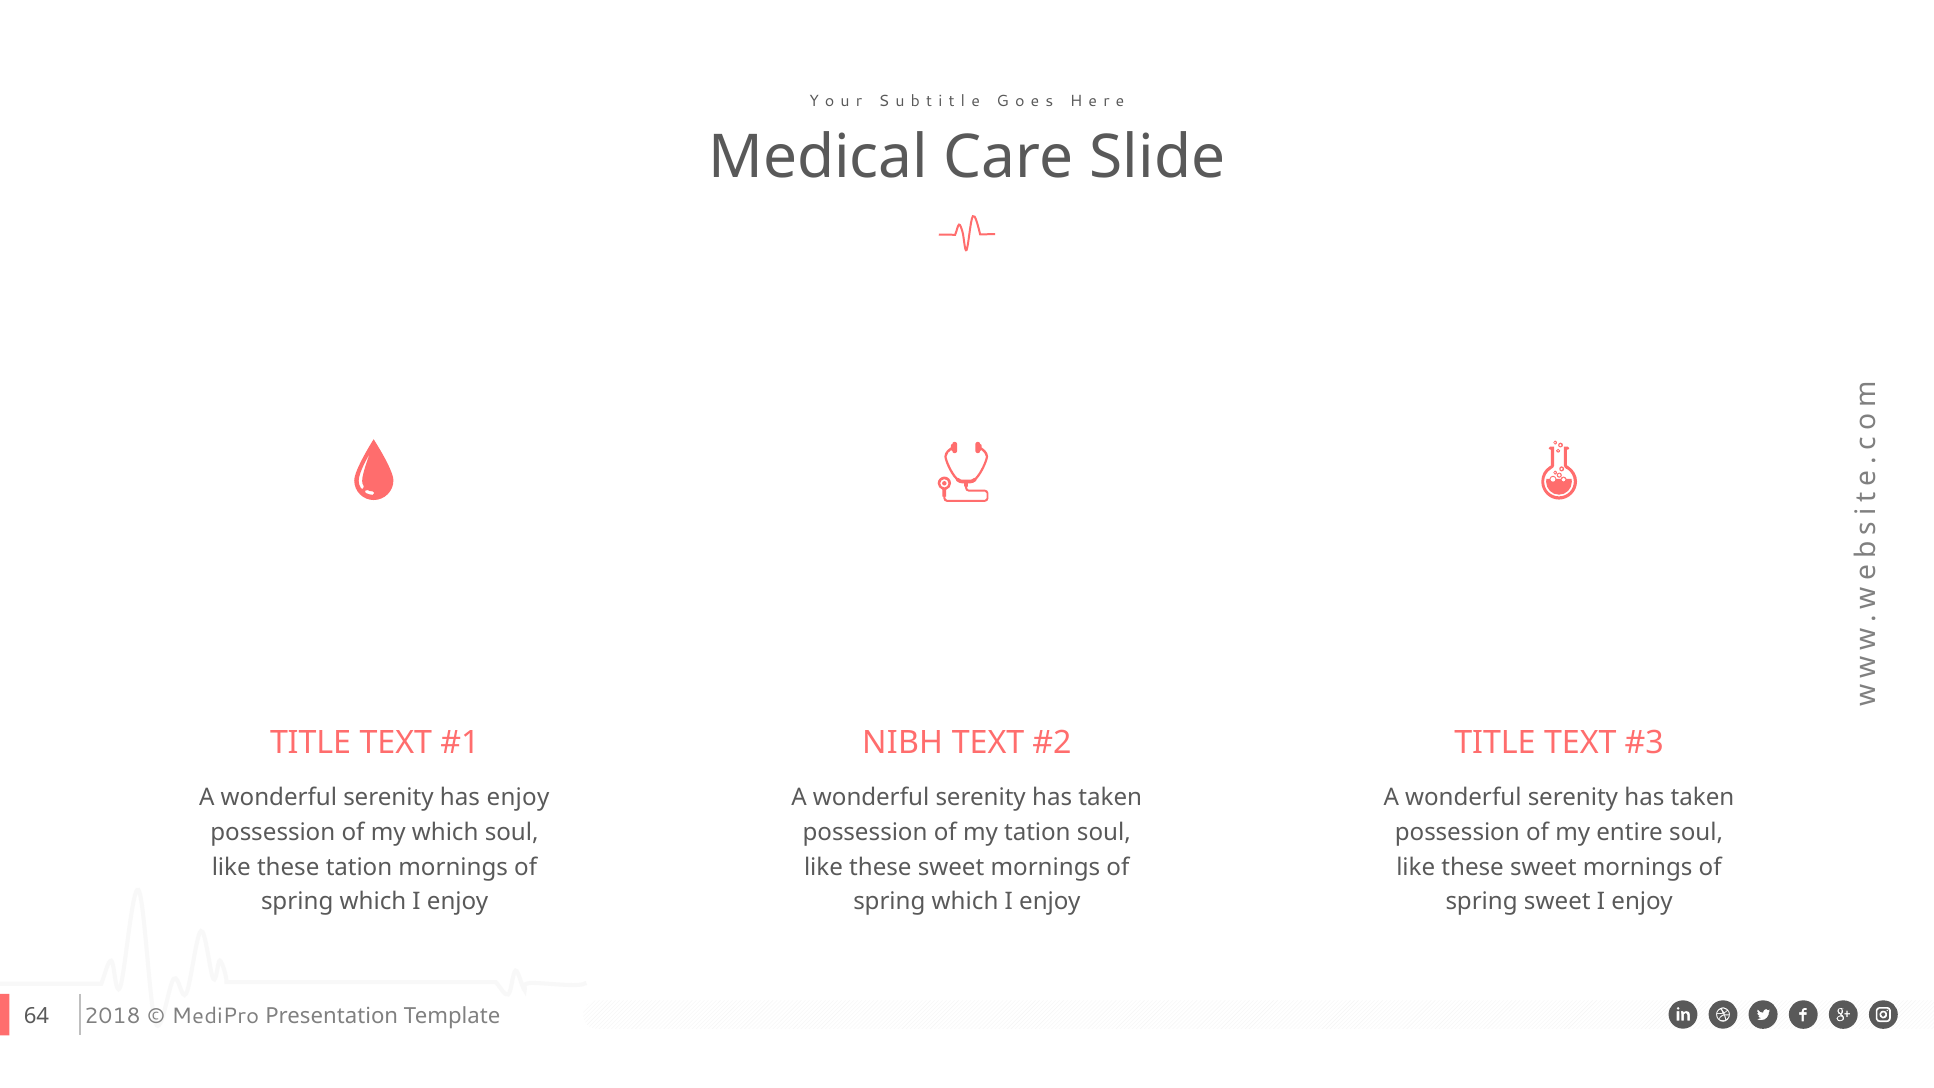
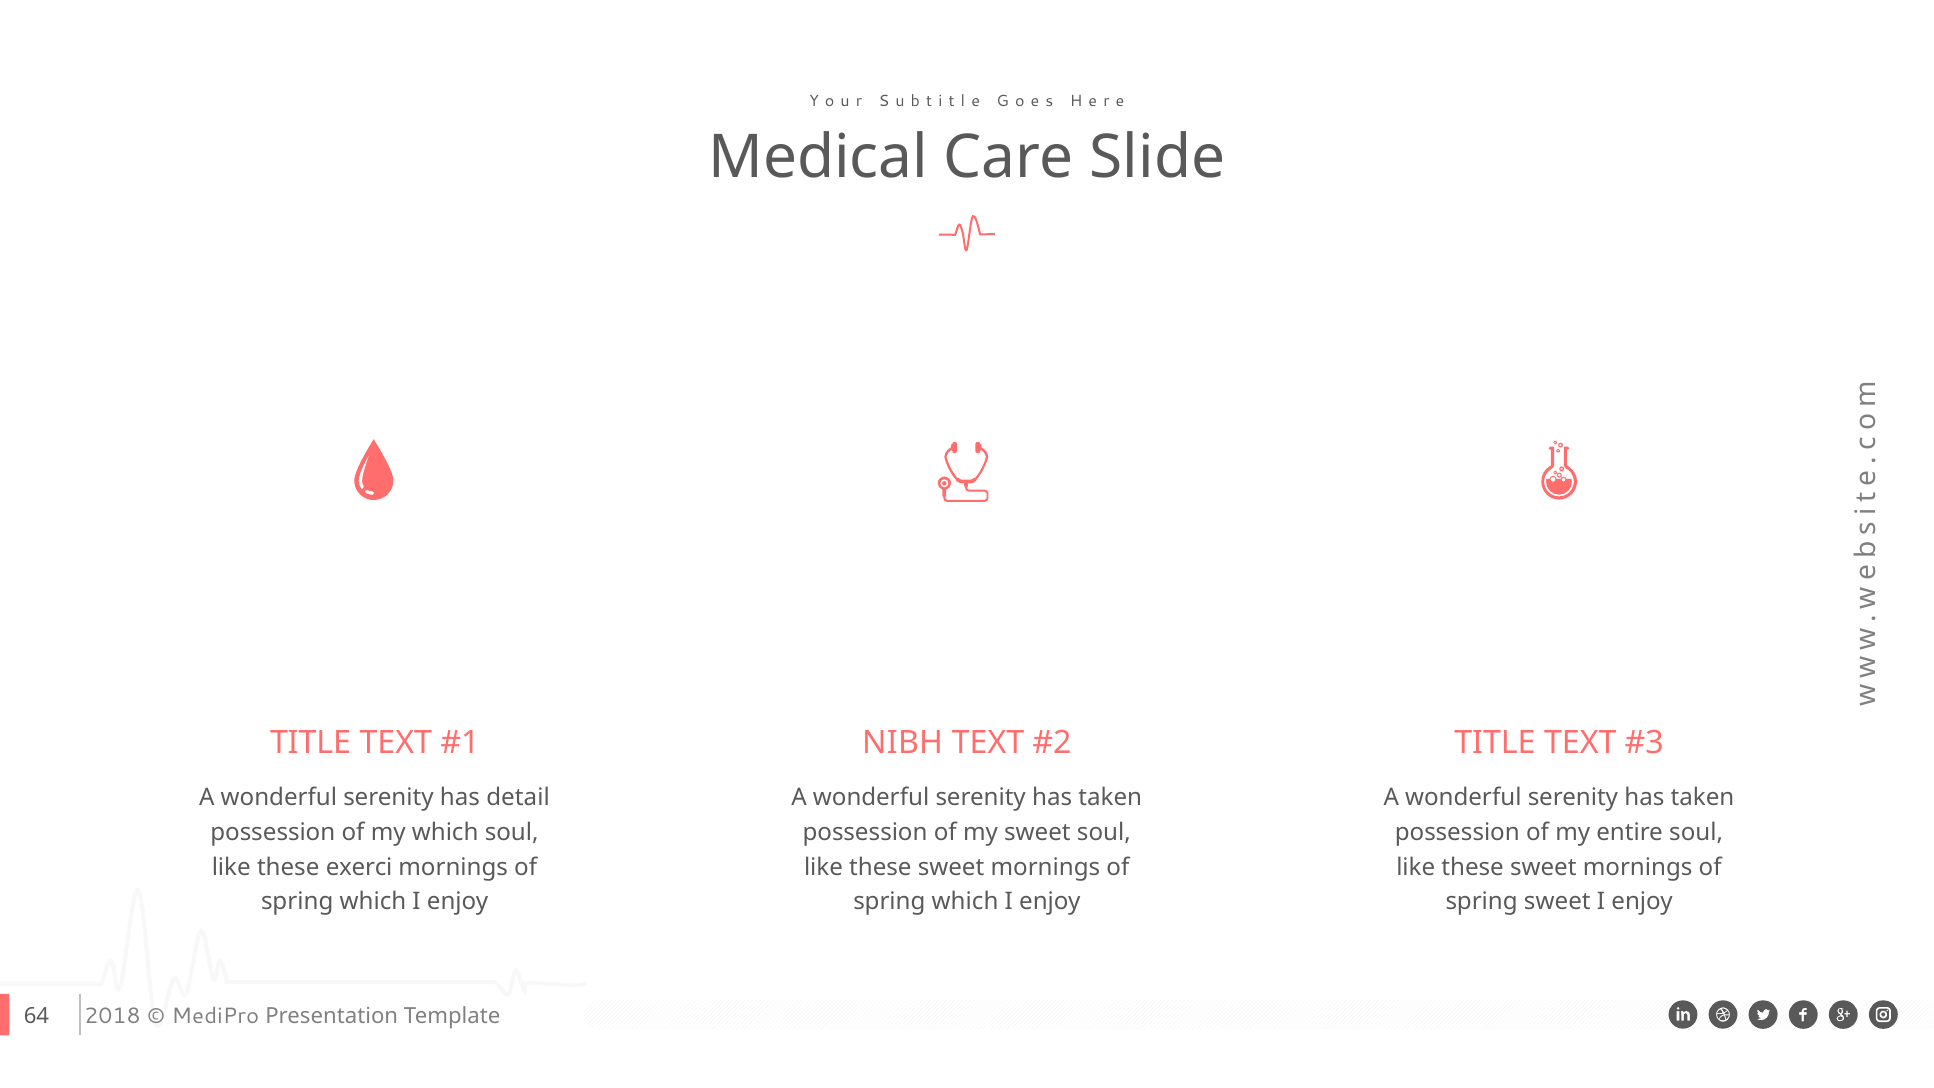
has enjoy: enjoy -> detail
my tation: tation -> sweet
these tation: tation -> exerci
